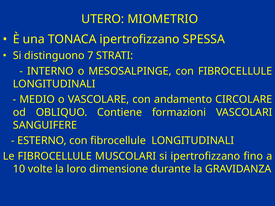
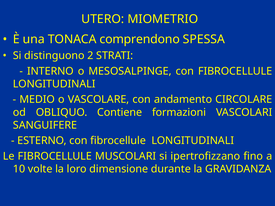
TONACA ipertrofizzano: ipertrofizzano -> comprendono
7: 7 -> 2
